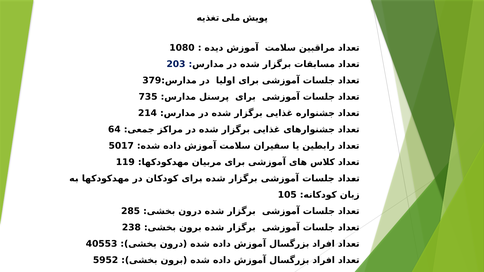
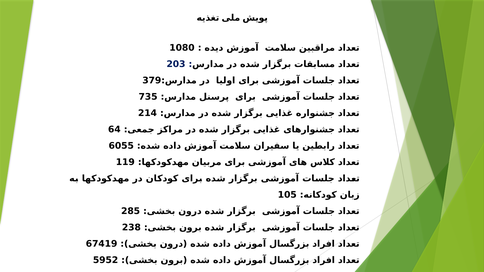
5017: 5017 -> 6055
40553: 40553 -> 67419
